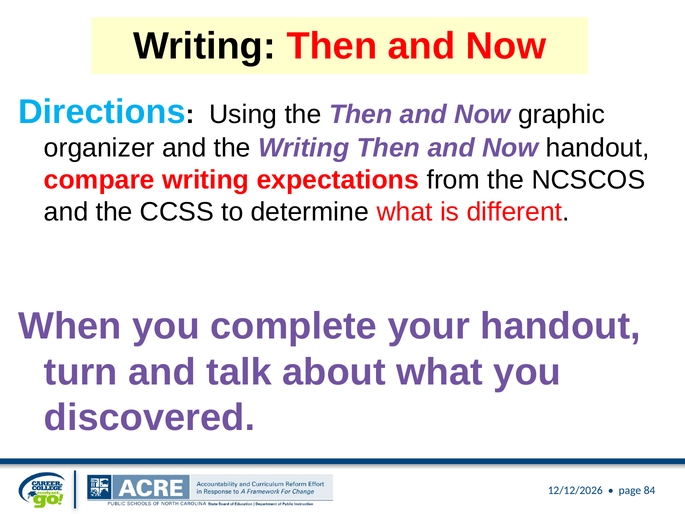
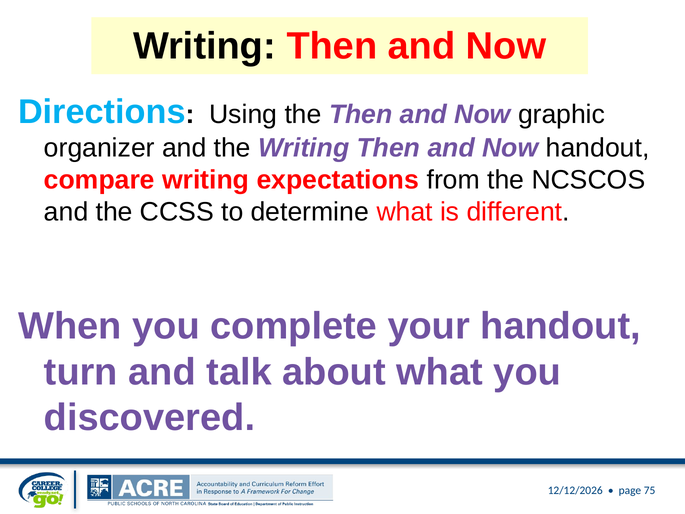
84: 84 -> 75
